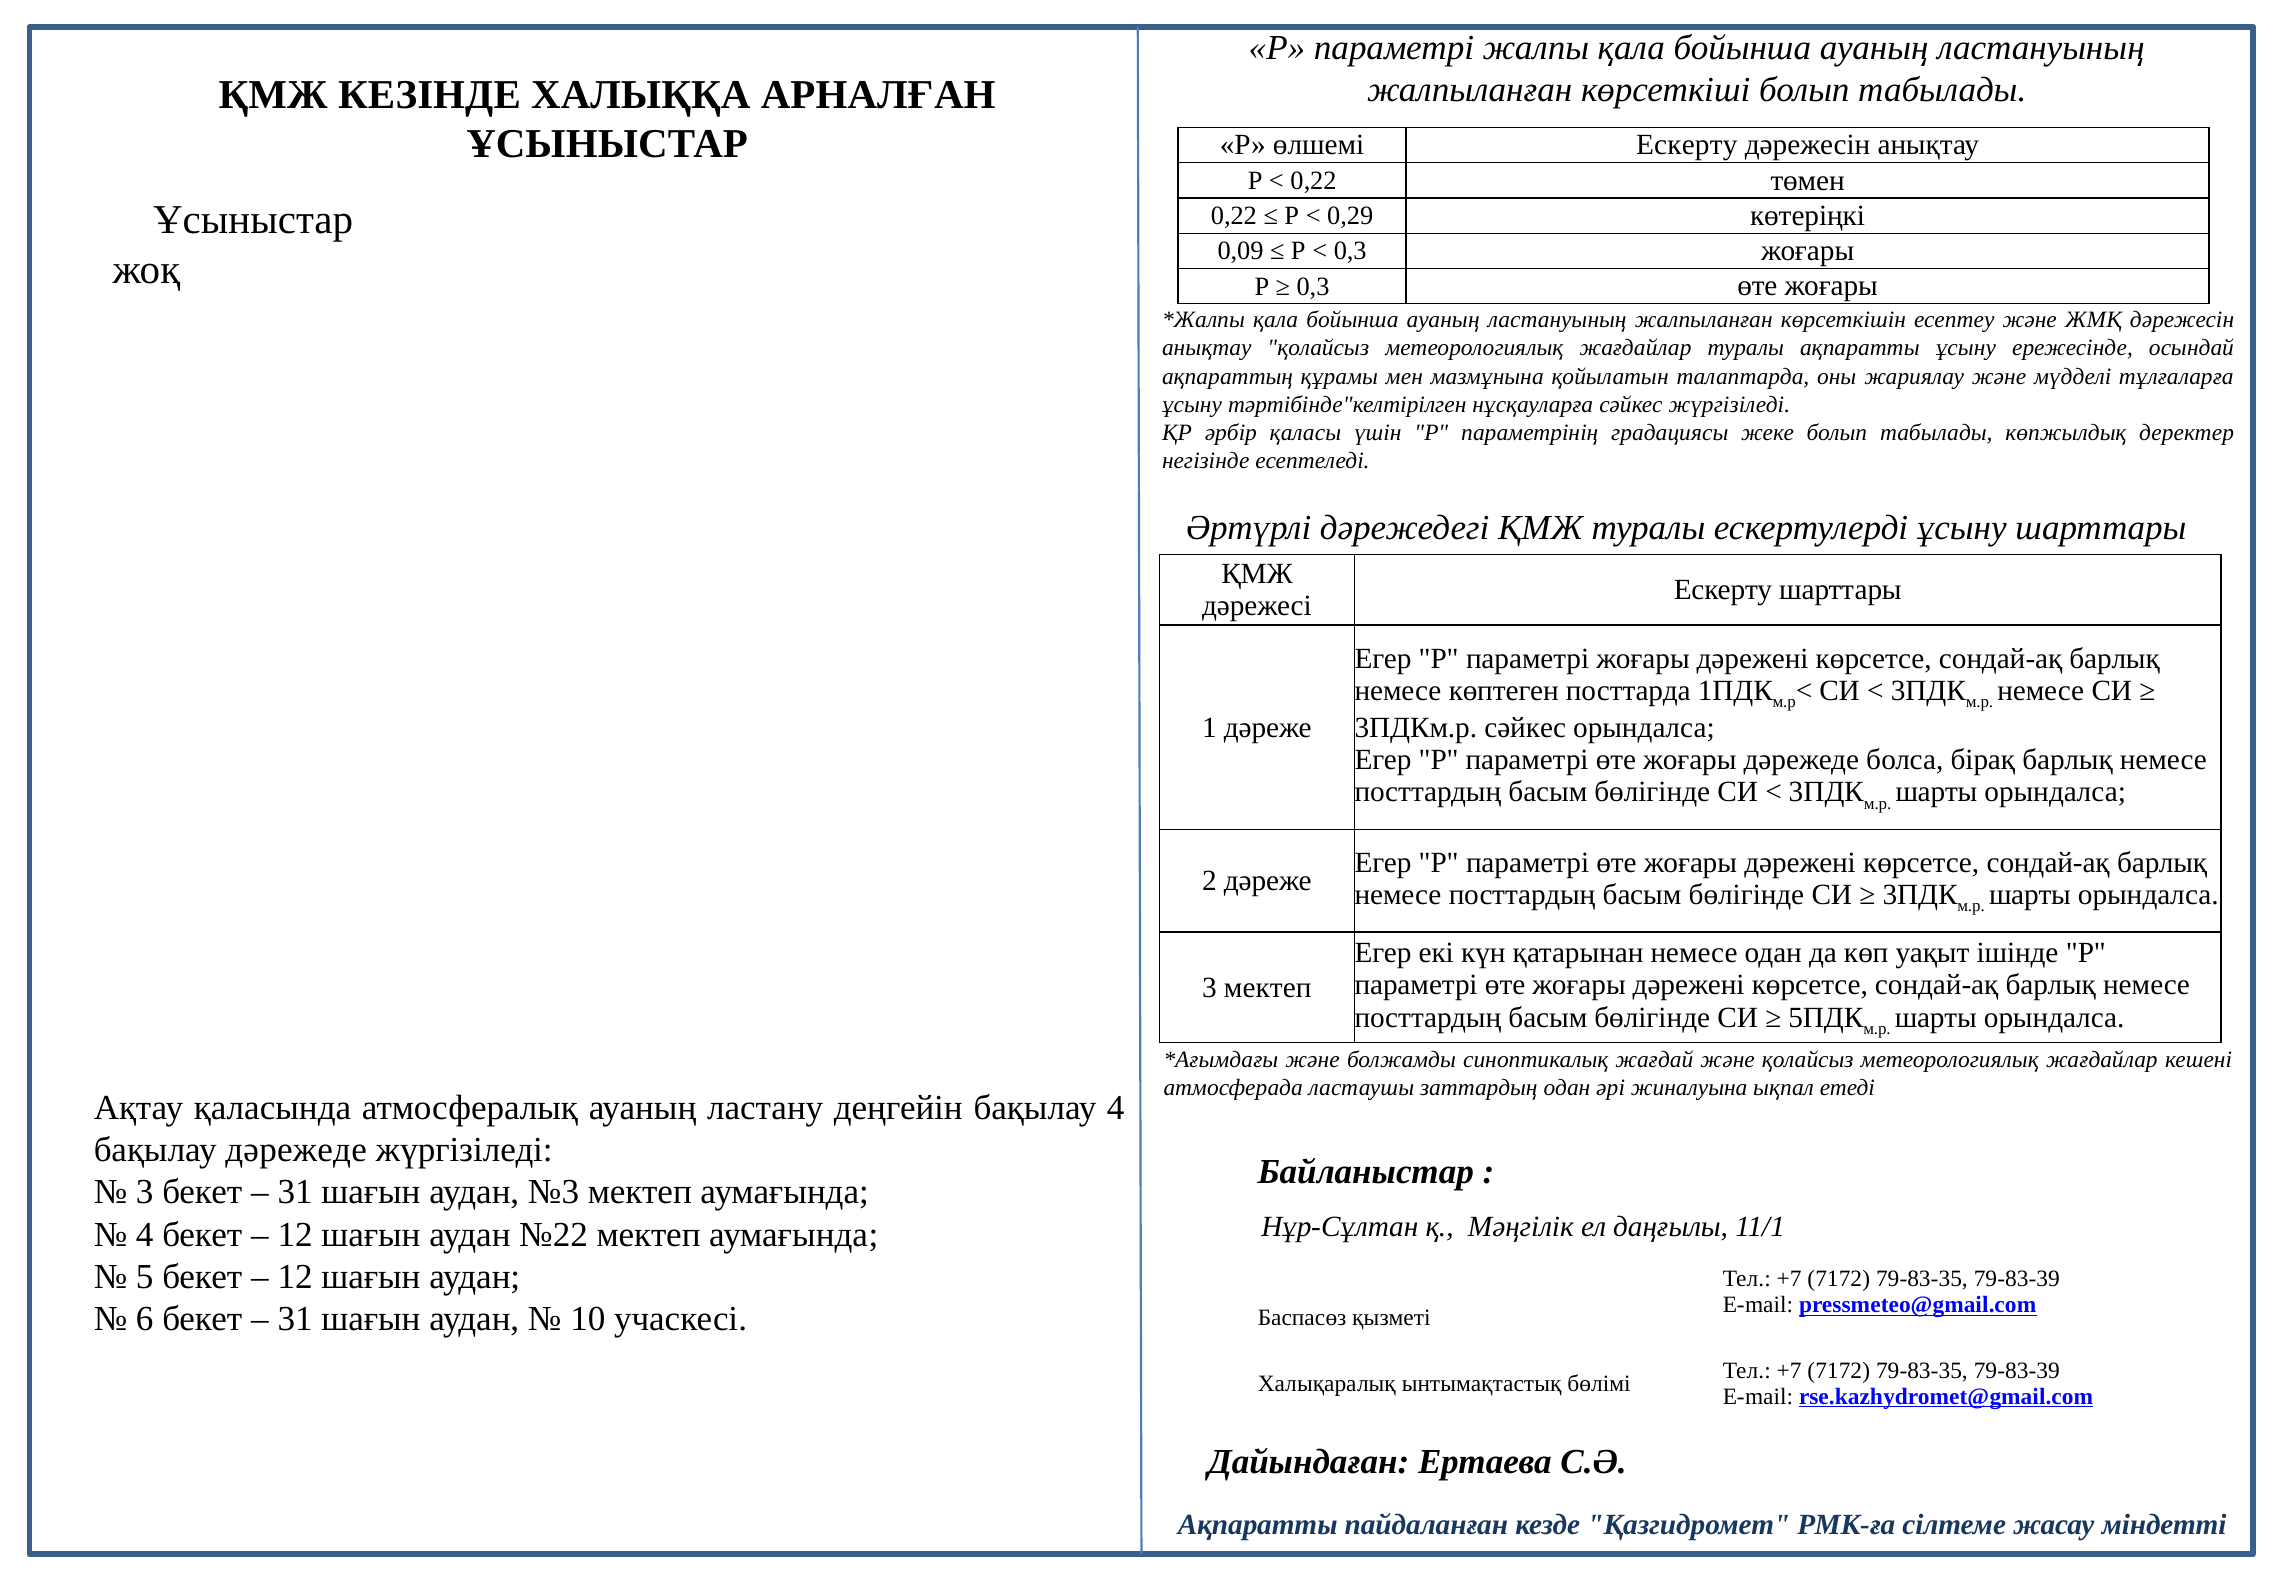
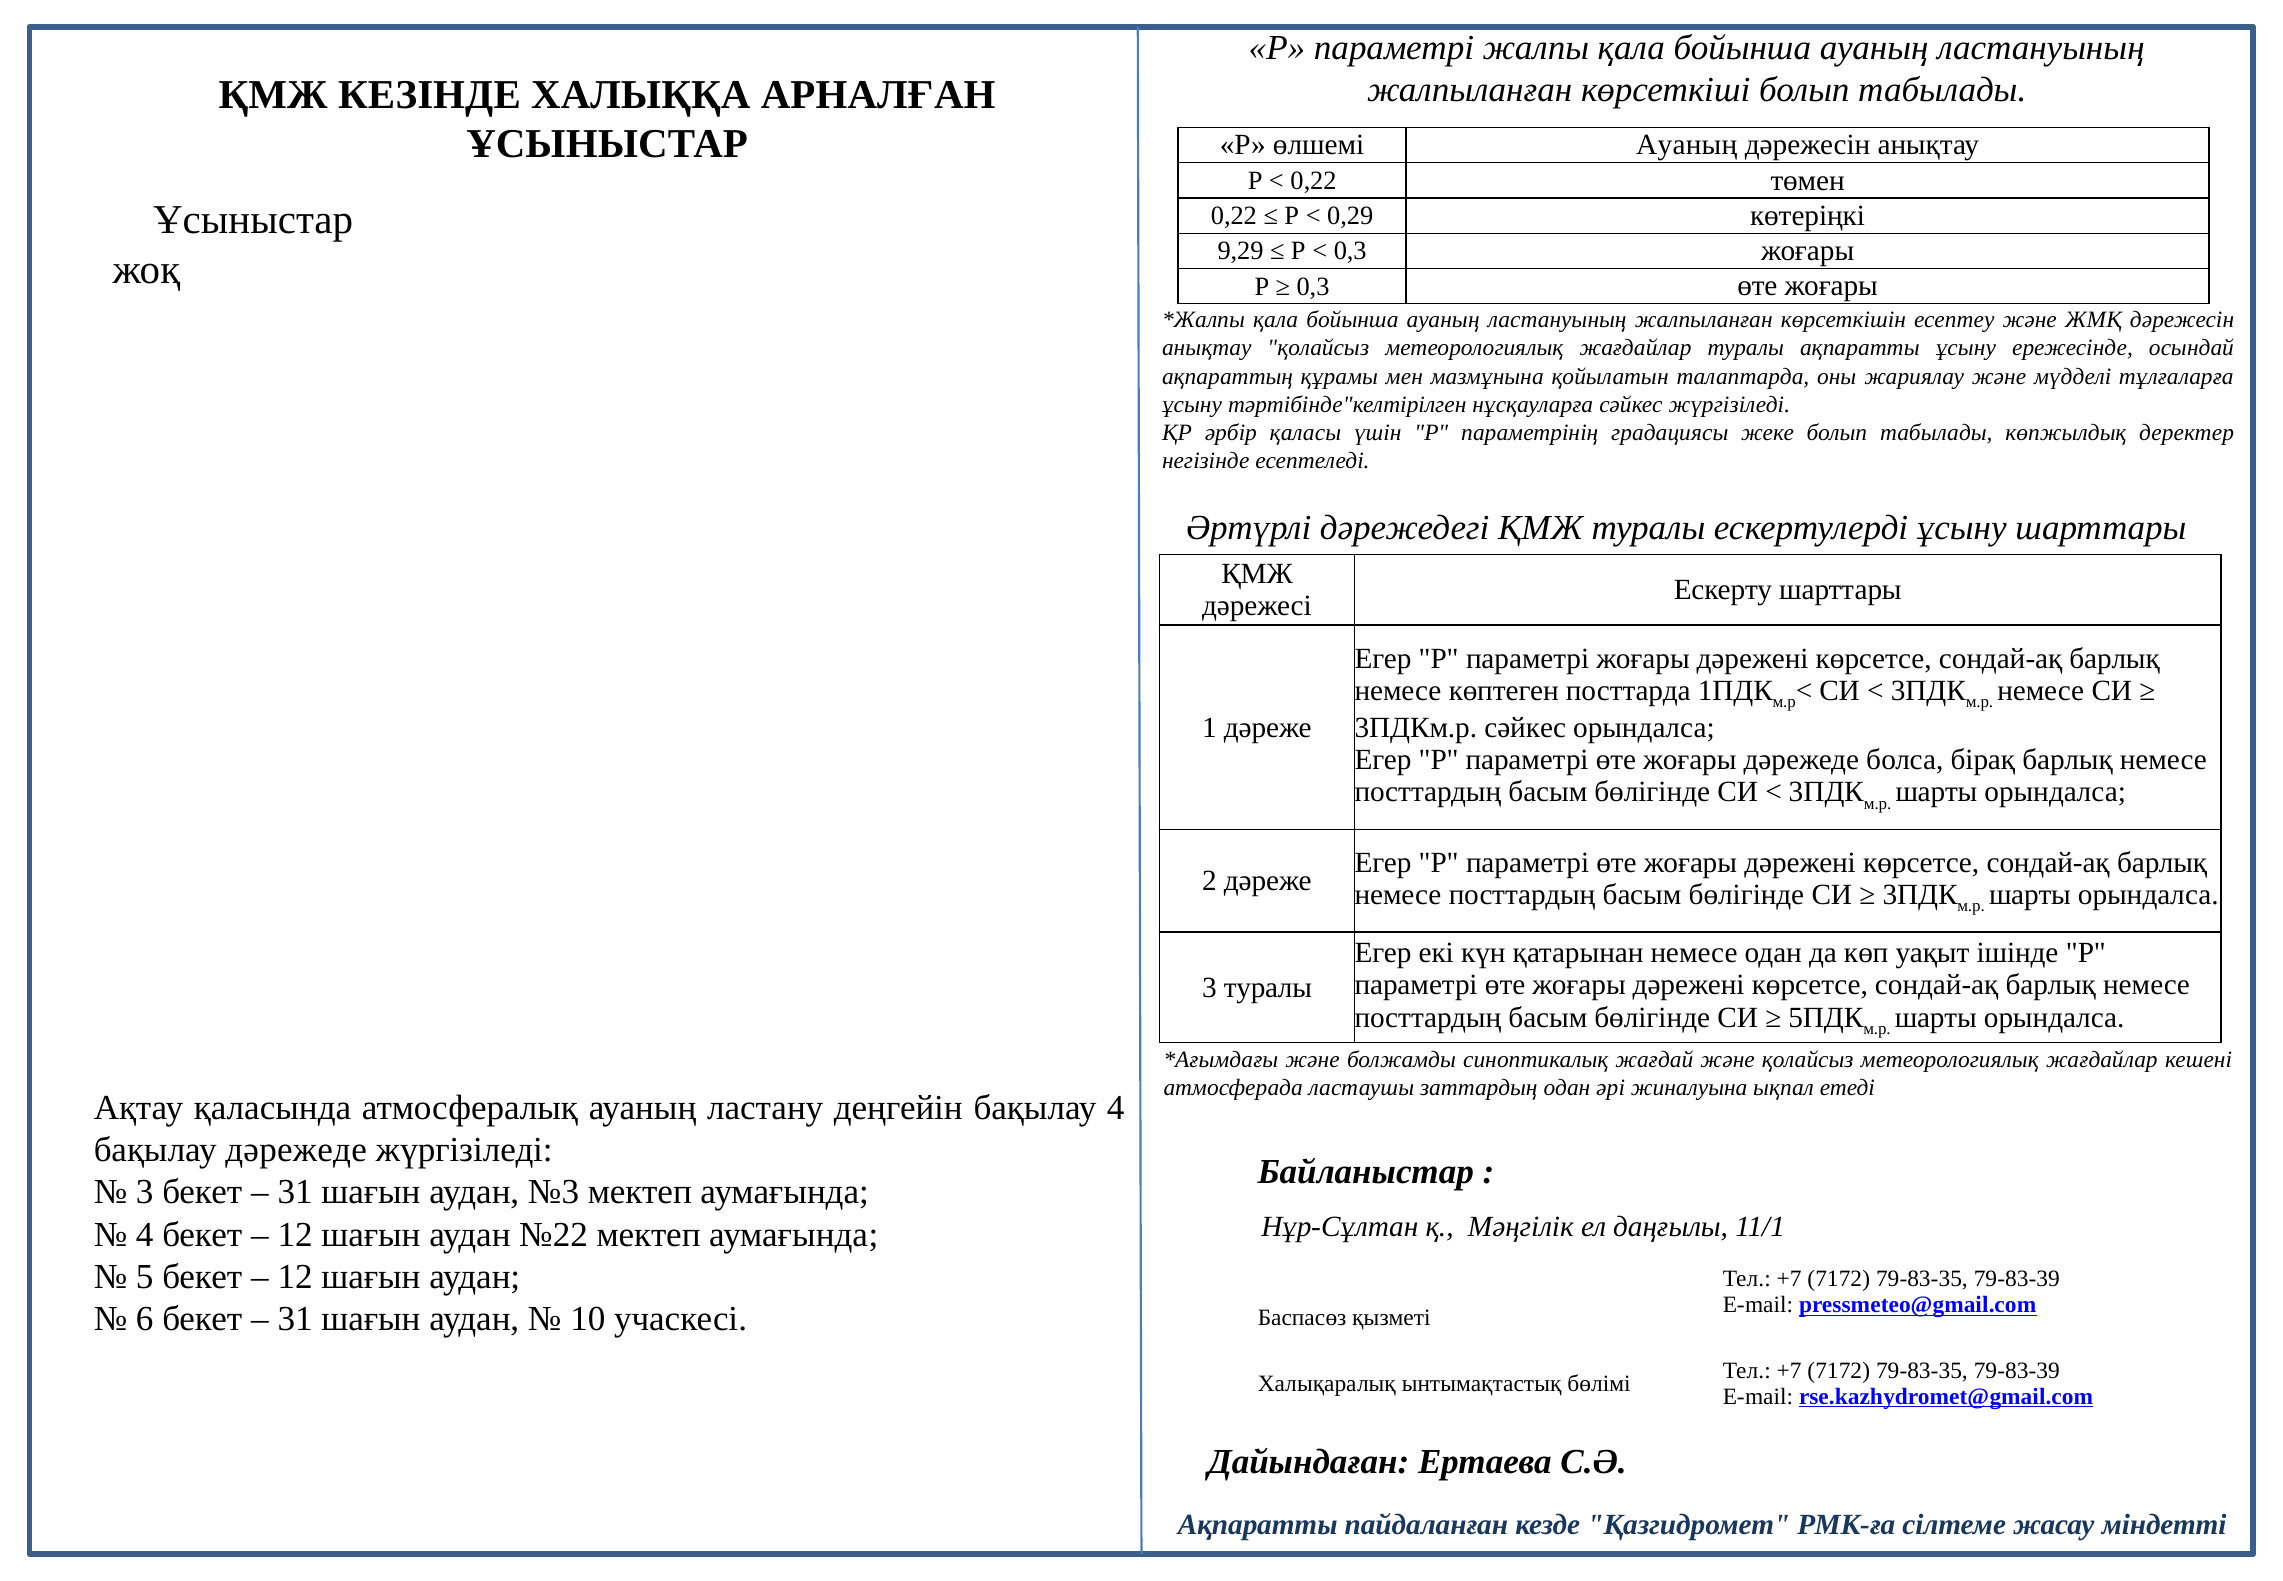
өлшемі Ескерту: Ескерту -> Ауаның
0,09: 0,09 -> 9,29
3 мектеп: мектеп -> туралы
